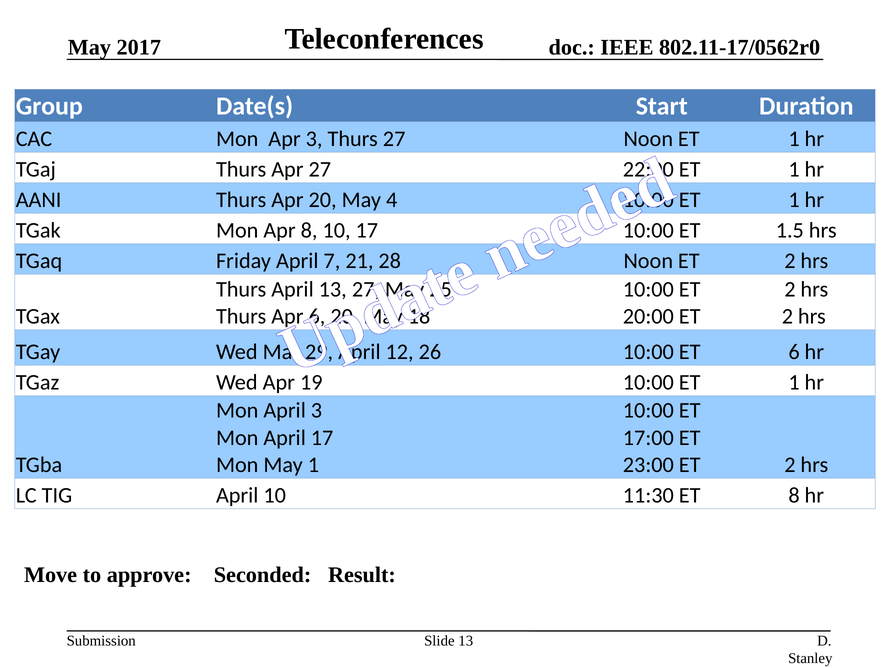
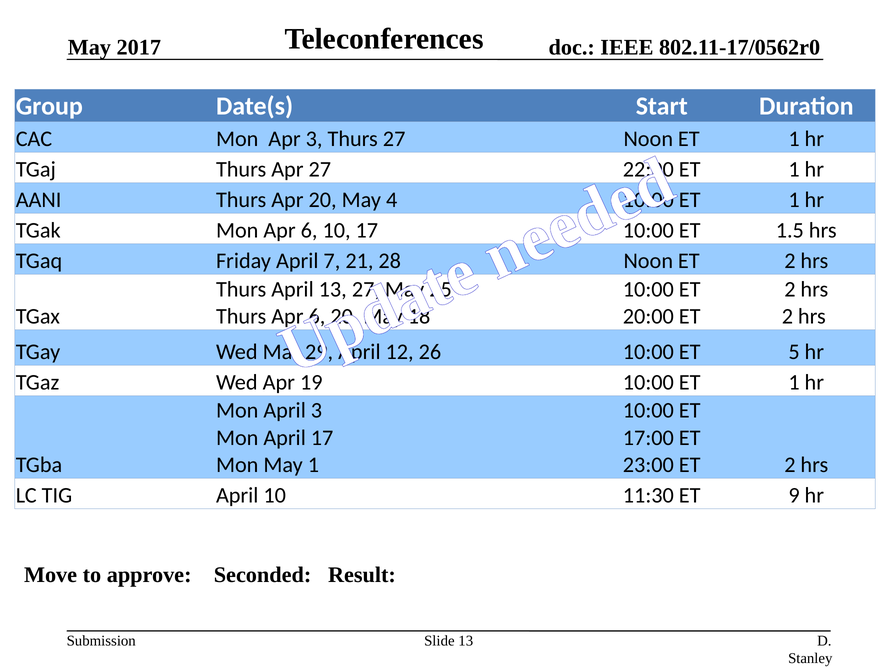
Mon Apr 8: 8 -> 6
ET 6: 6 -> 5
ET 8: 8 -> 9
